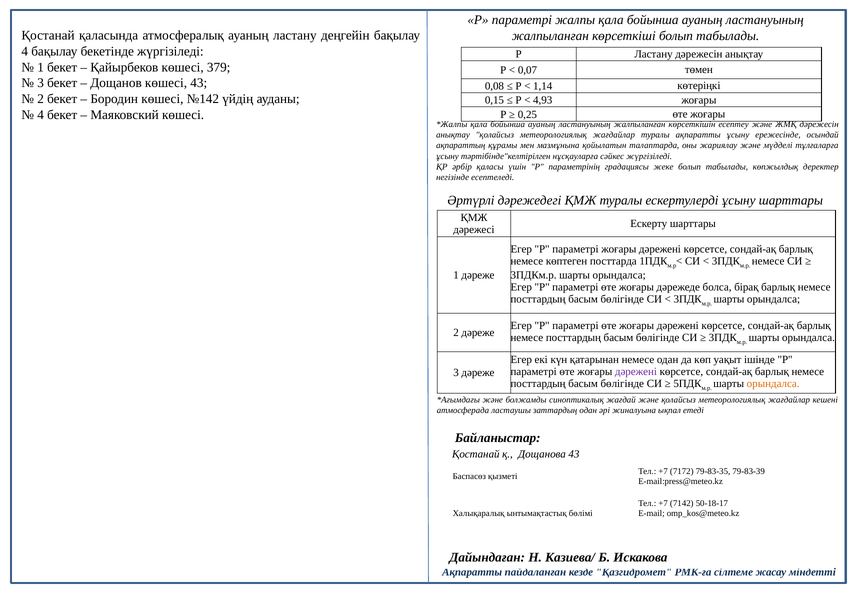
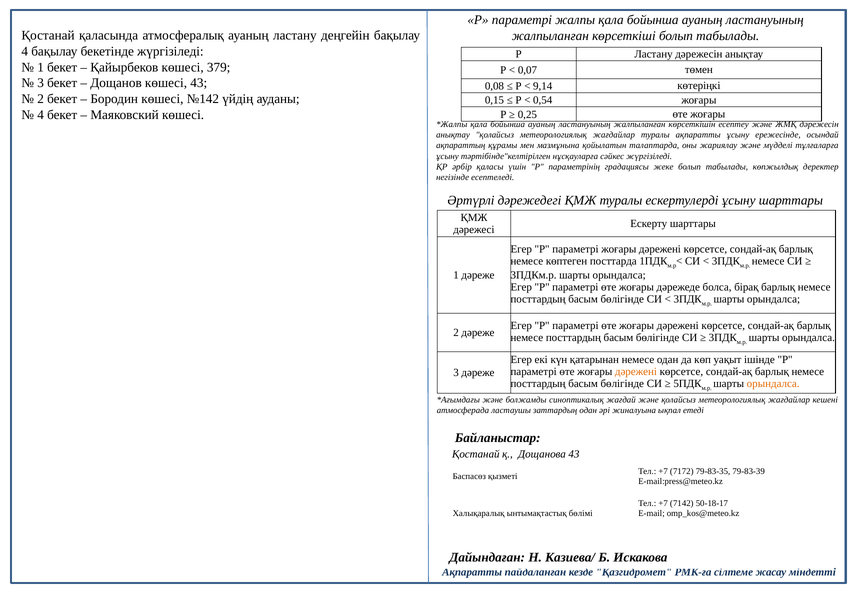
1,14: 1,14 -> 9,14
4,93: 4,93 -> 0,54
дәрежені at (636, 372) colour: purple -> orange
